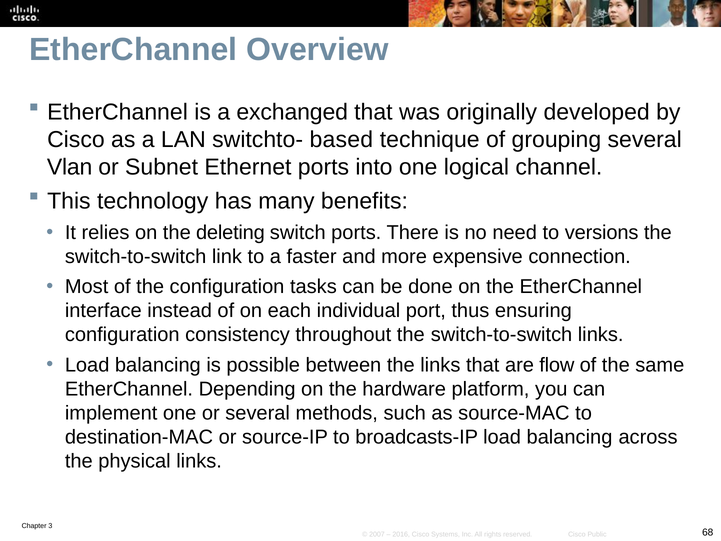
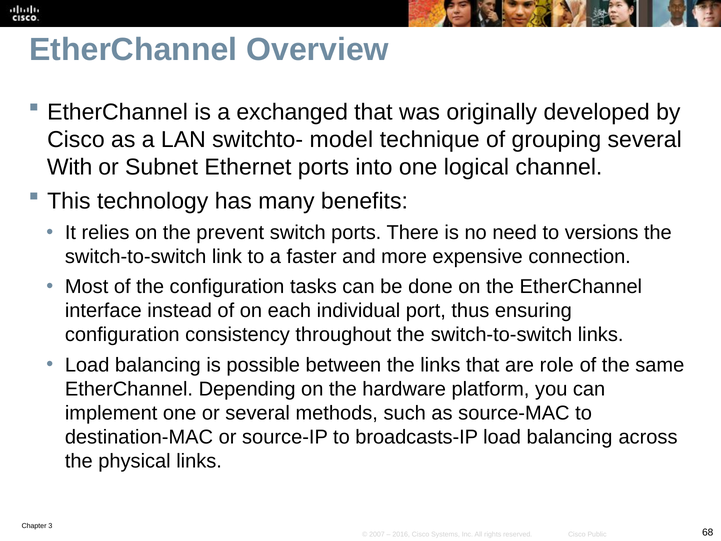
based: based -> model
Vlan: Vlan -> With
deleting: deleting -> prevent
flow: flow -> role
